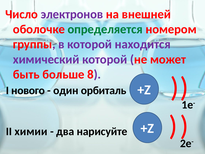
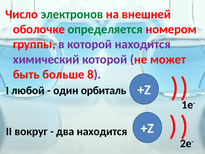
электронов colour: purple -> green
нового: нового -> любой
химии: химии -> вокруг
два нарисуйте: нарисуйте -> находится
